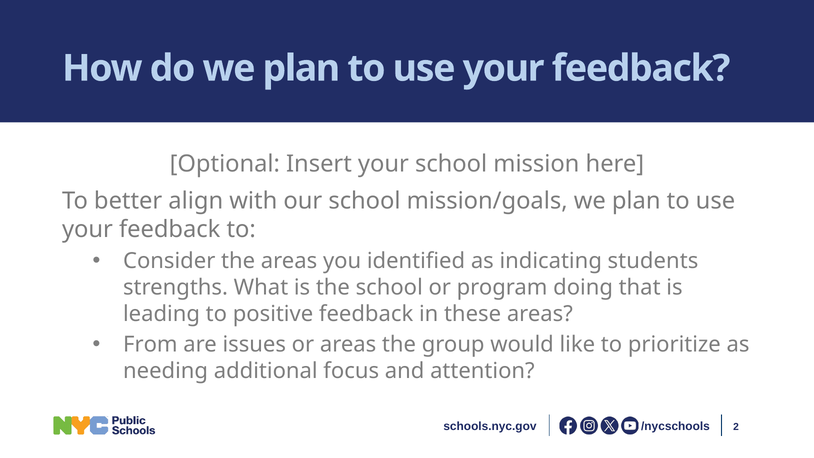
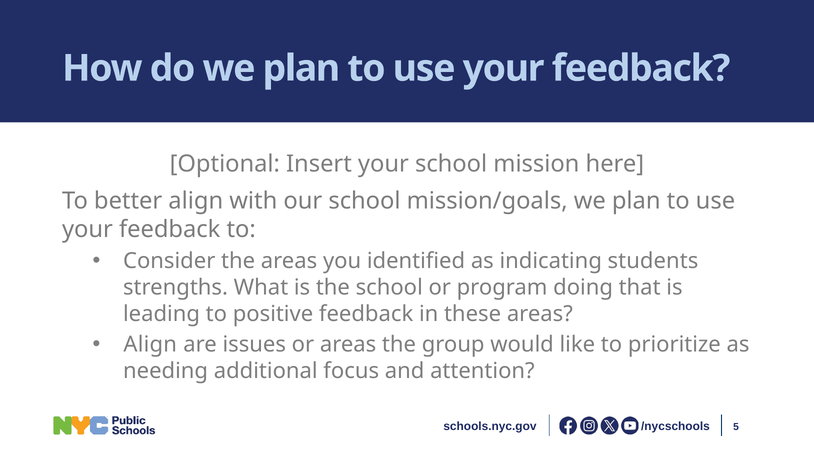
From at (150, 345): From -> Align
2: 2 -> 5
